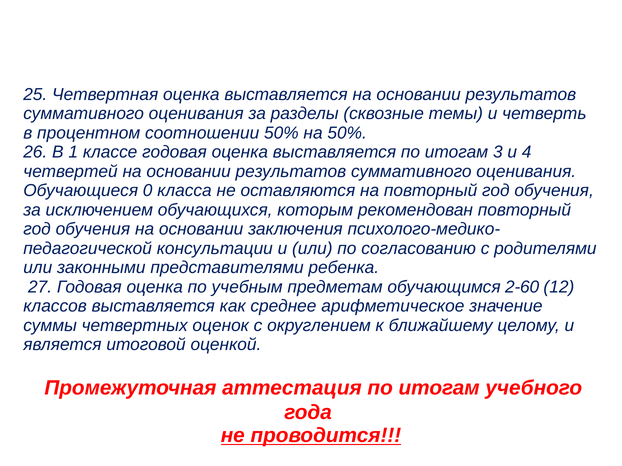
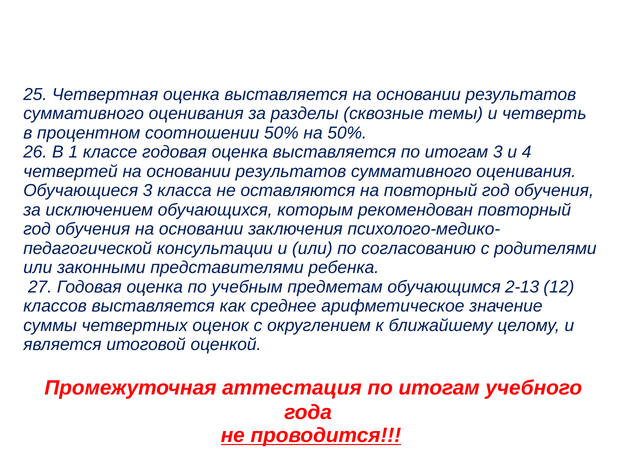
Обучающиеся 0: 0 -> 3
2-60: 2-60 -> 2-13
